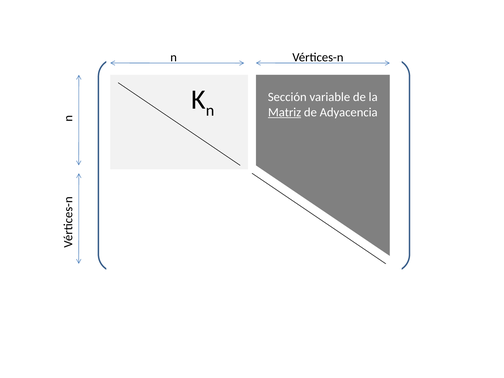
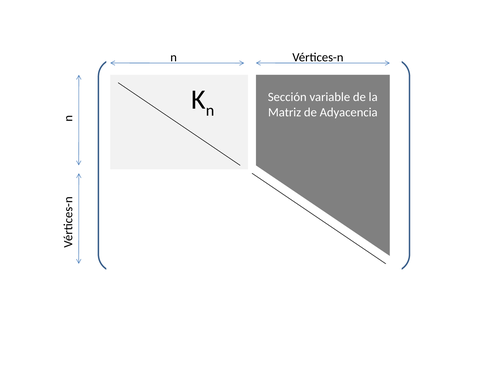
Matriz underline: present -> none
